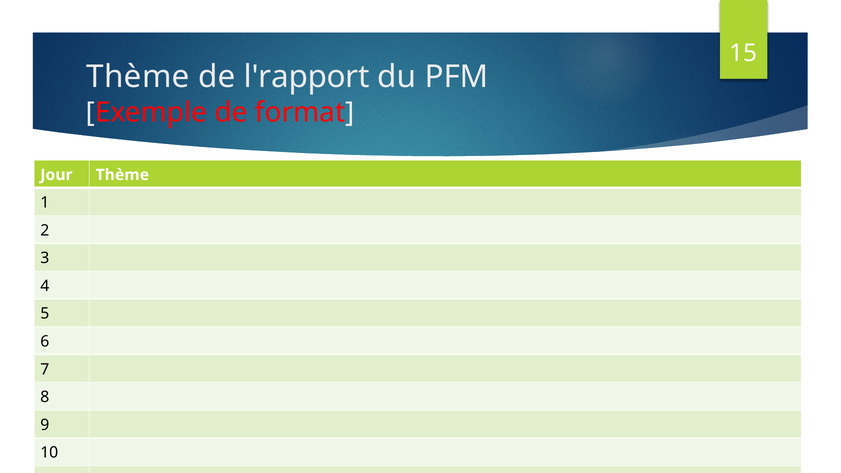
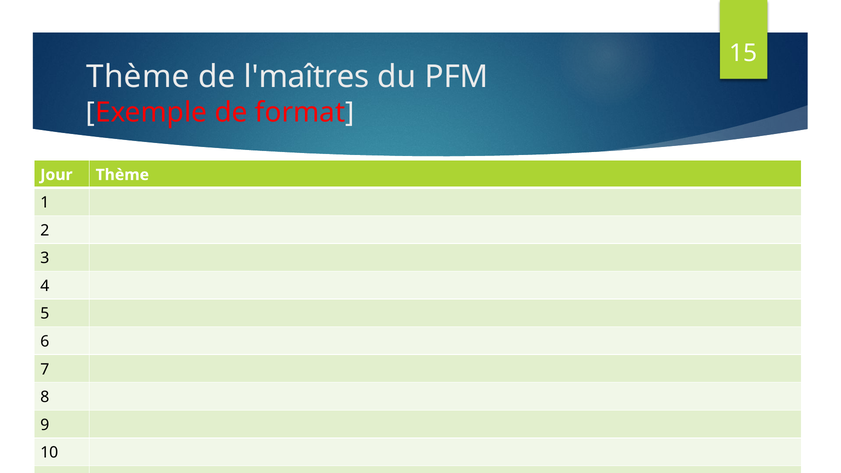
l'rapport: l'rapport -> l'maîtres
